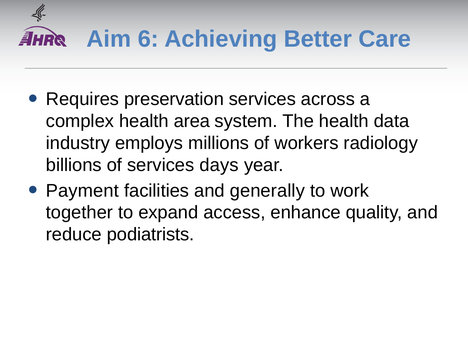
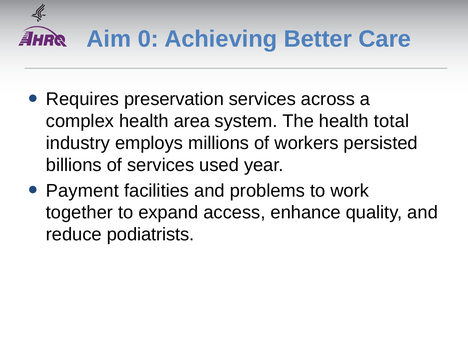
6: 6 -> 0
data: data -> total
radiology: radiology -> persisted
days: days -> used
generally: generally -> problems
